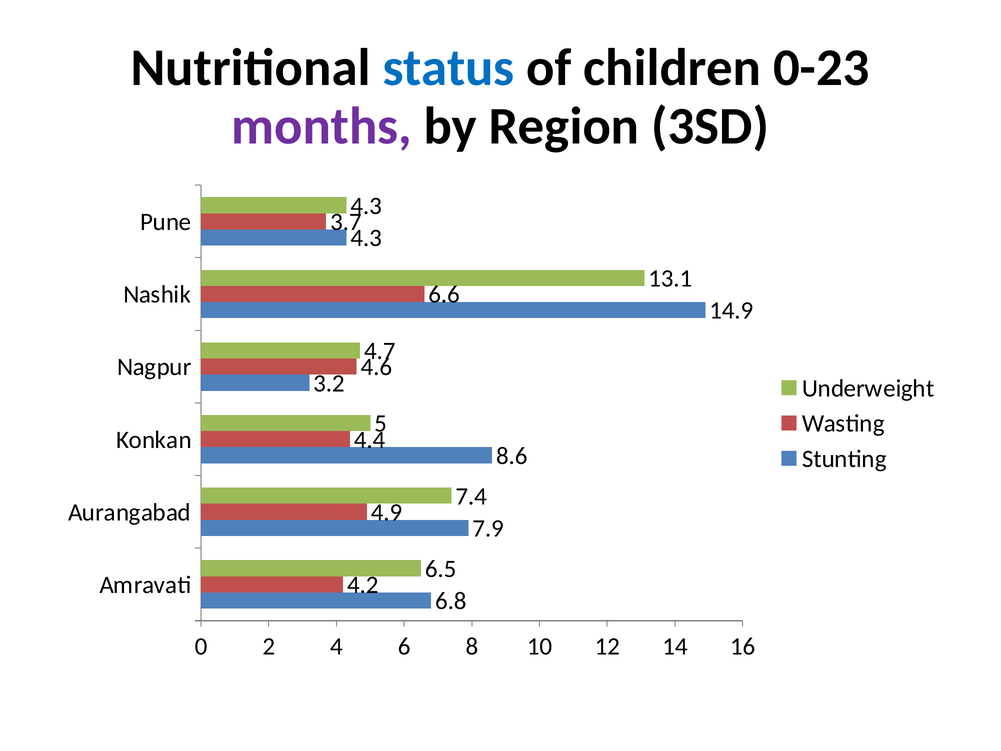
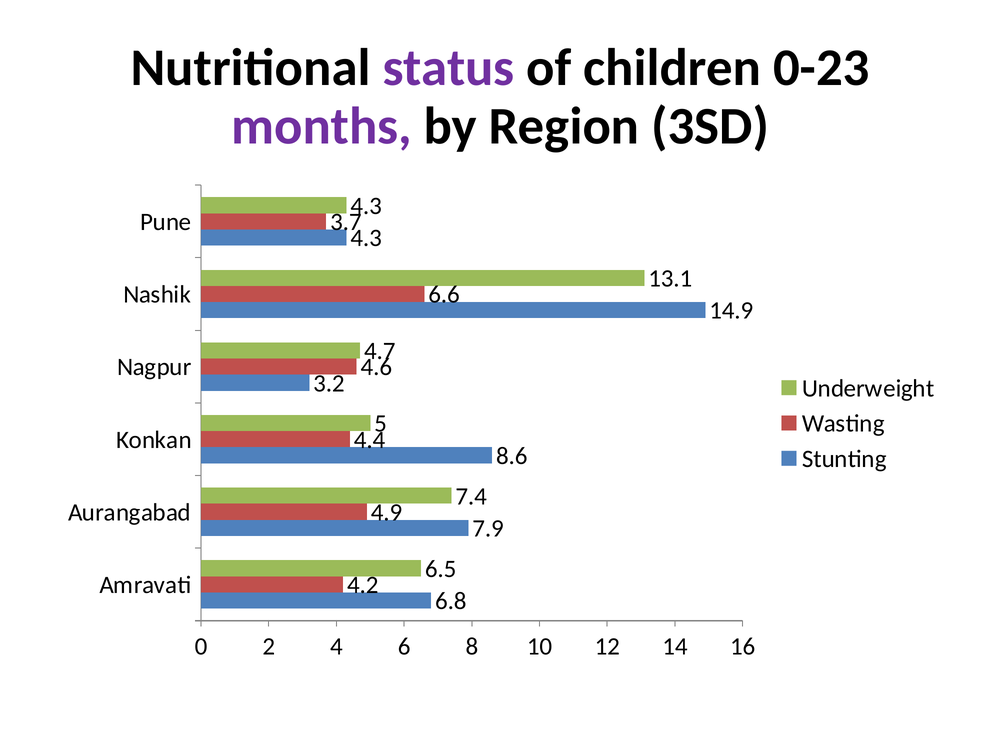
status colour: blue -> purple
